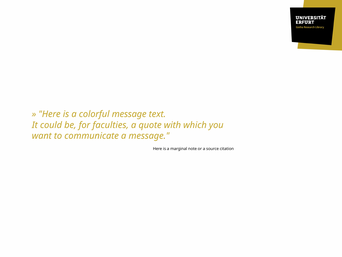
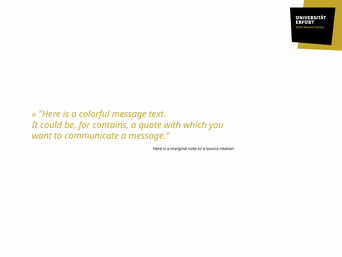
faculties: faculties -> contains
